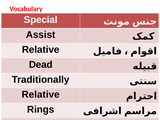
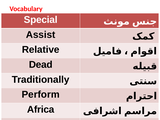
Relative at (41, 94): Relative -> Perform
Rings: Rings -> Africa
